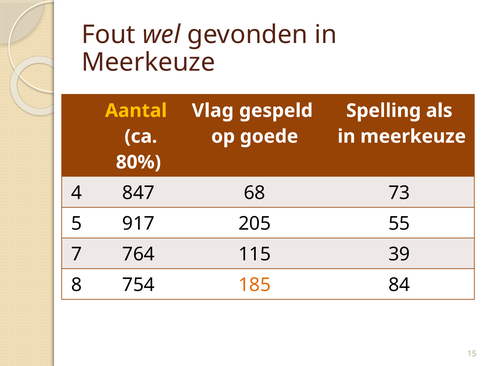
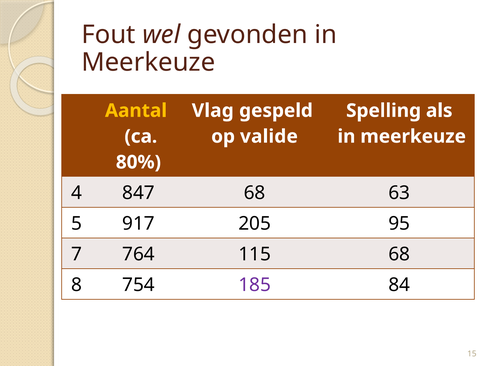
goede: goede -> valide
73: 73 -> 63
55: 55 -> 95
115 39: 39 -> 68
185 colour: orange -> purple
